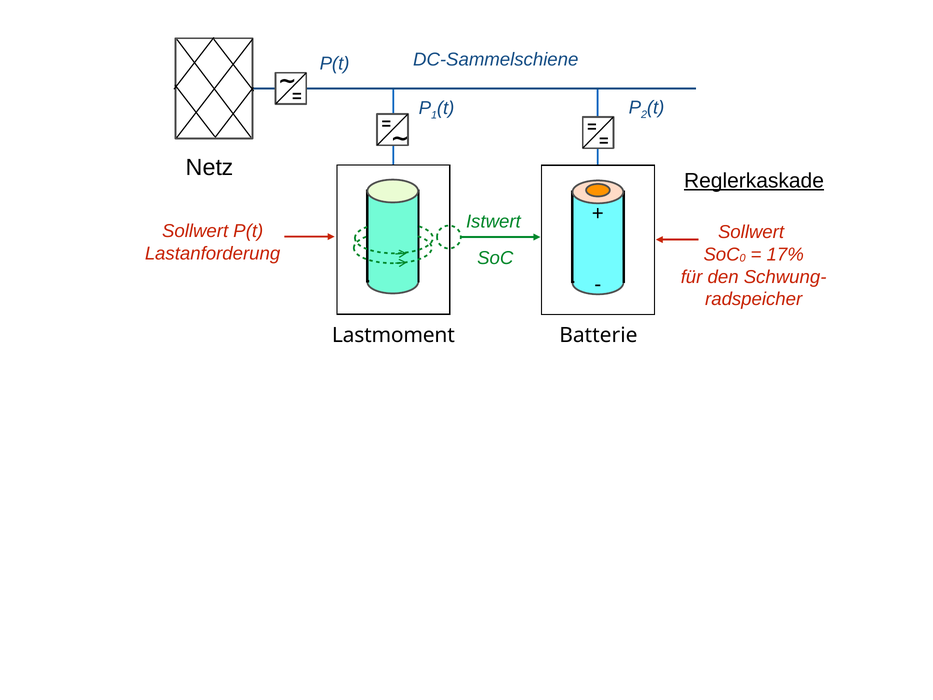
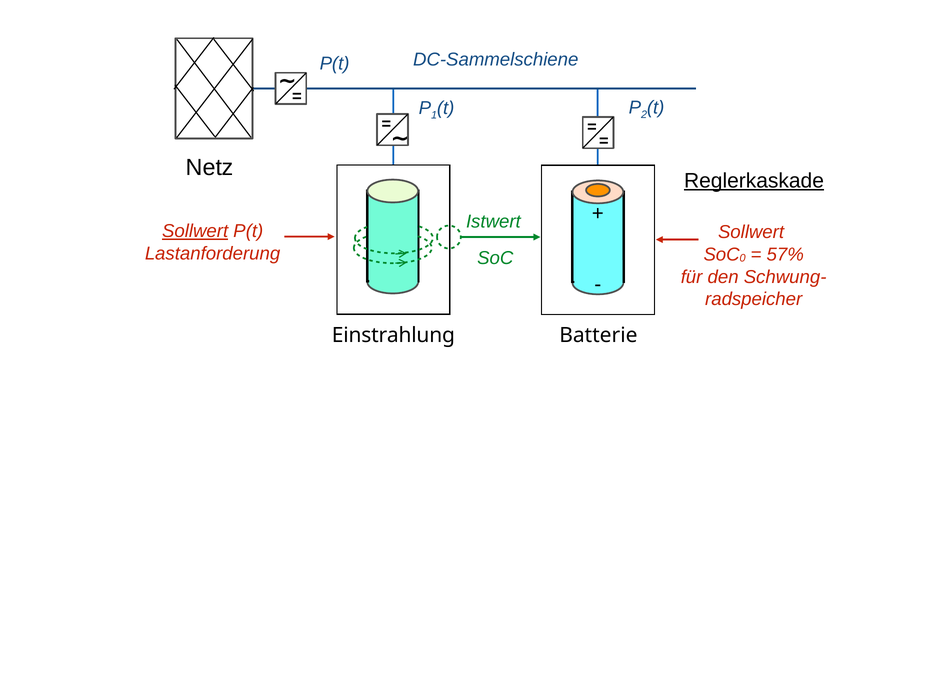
Sollwert at (195, 231) underline: none -> present
17%: 17% -> 57%
Lastmoment: Lastmoment -> Einstrahlung
